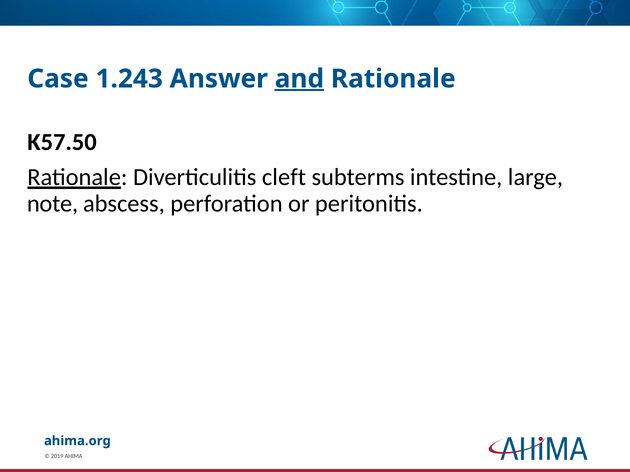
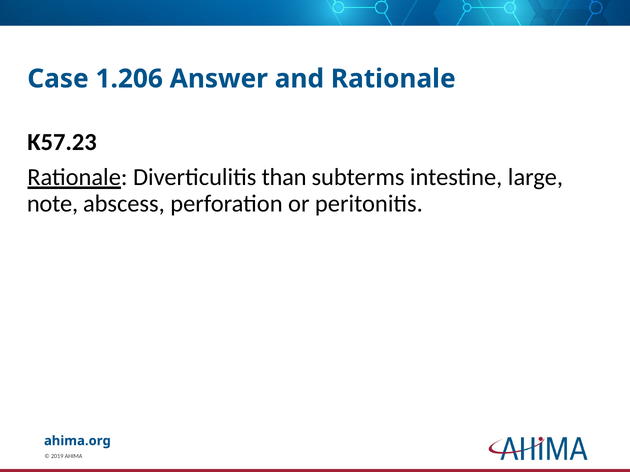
1.243: 1.243 -> 1.206
and underline: present -> none
K57.50: K57.50 -> K57.23
cleft: cleft -> than
